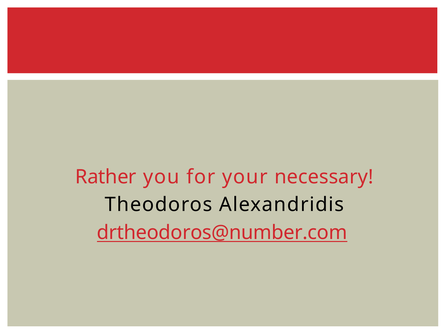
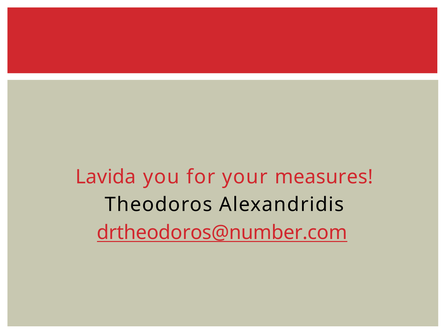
Rather: Rather -> Lavida
necessary: necessary -> measures
